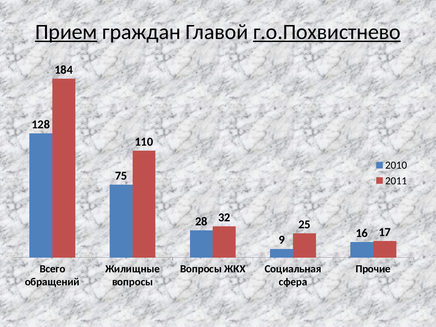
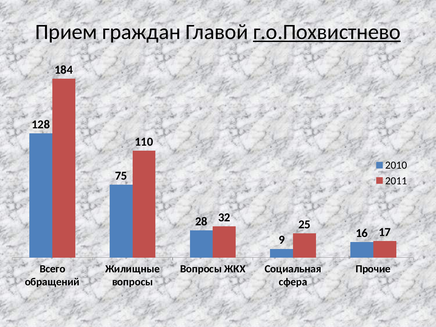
Прием underline: present -> none
